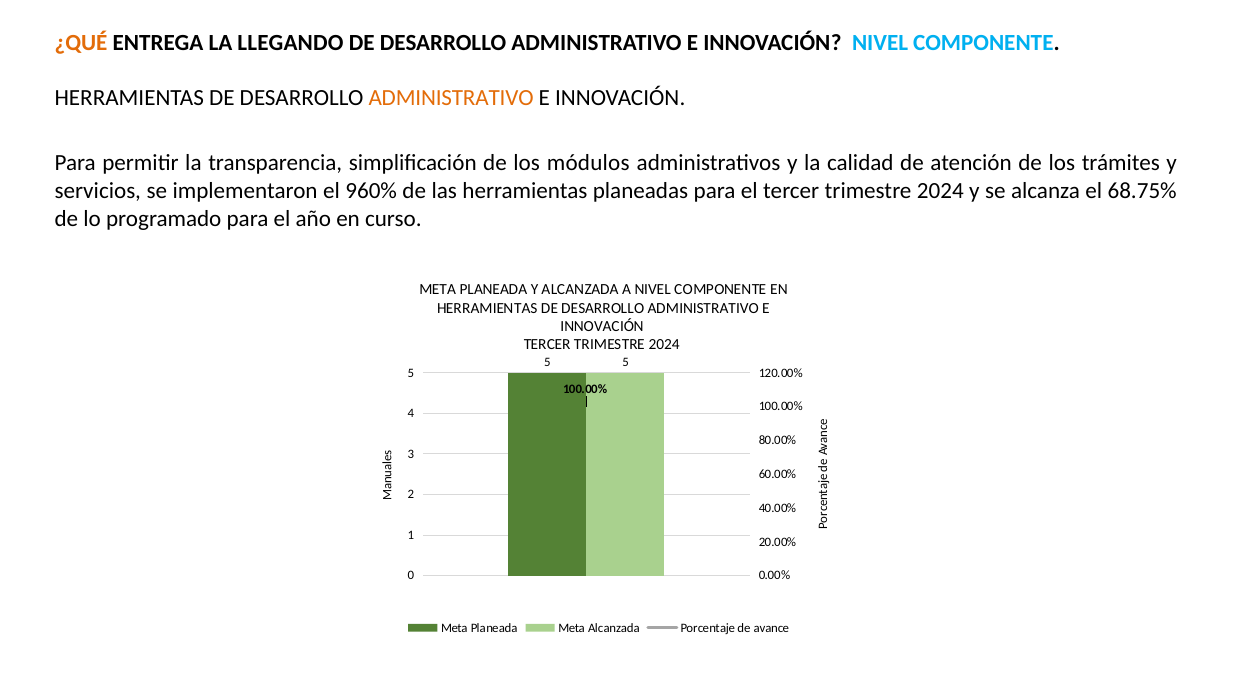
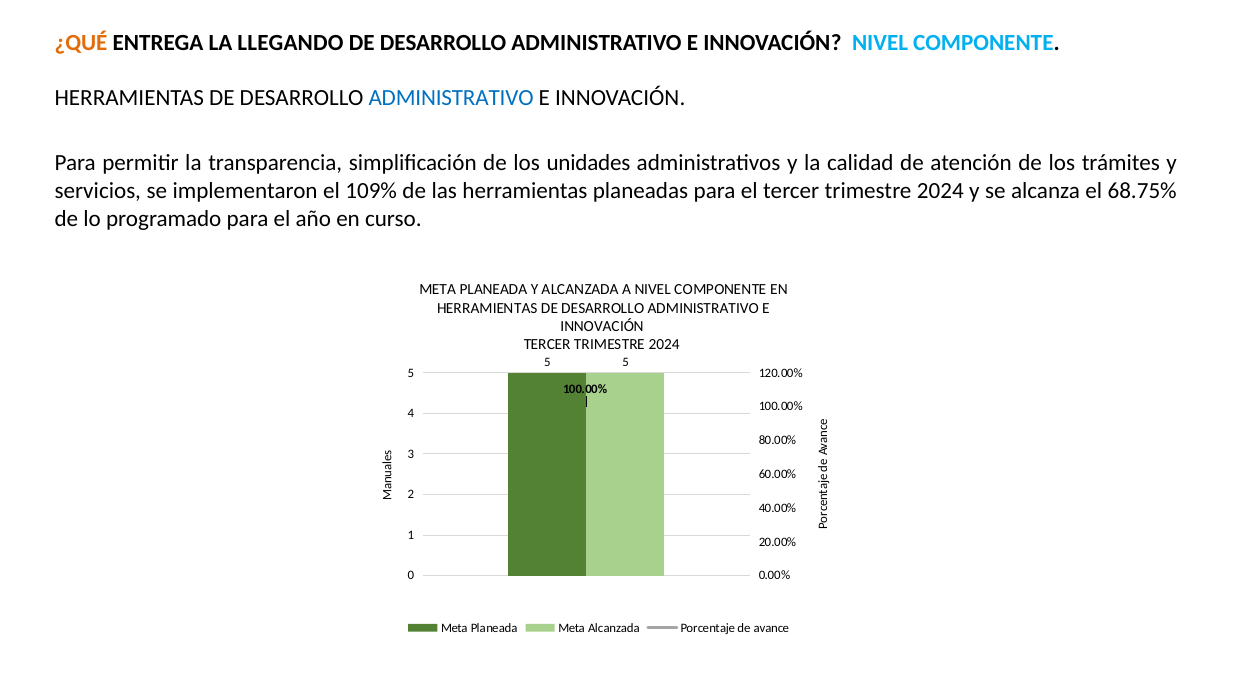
ADMINISTRATIVO at (451, 98) colour: orange -> blue
módulos: módulos -> unidades
960%: 960% -> 109%
